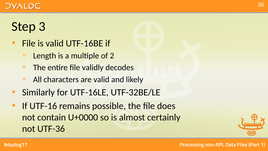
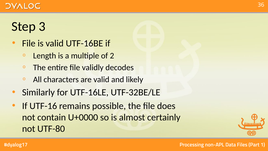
UTF-36: UTF-36 -> UTF-80
